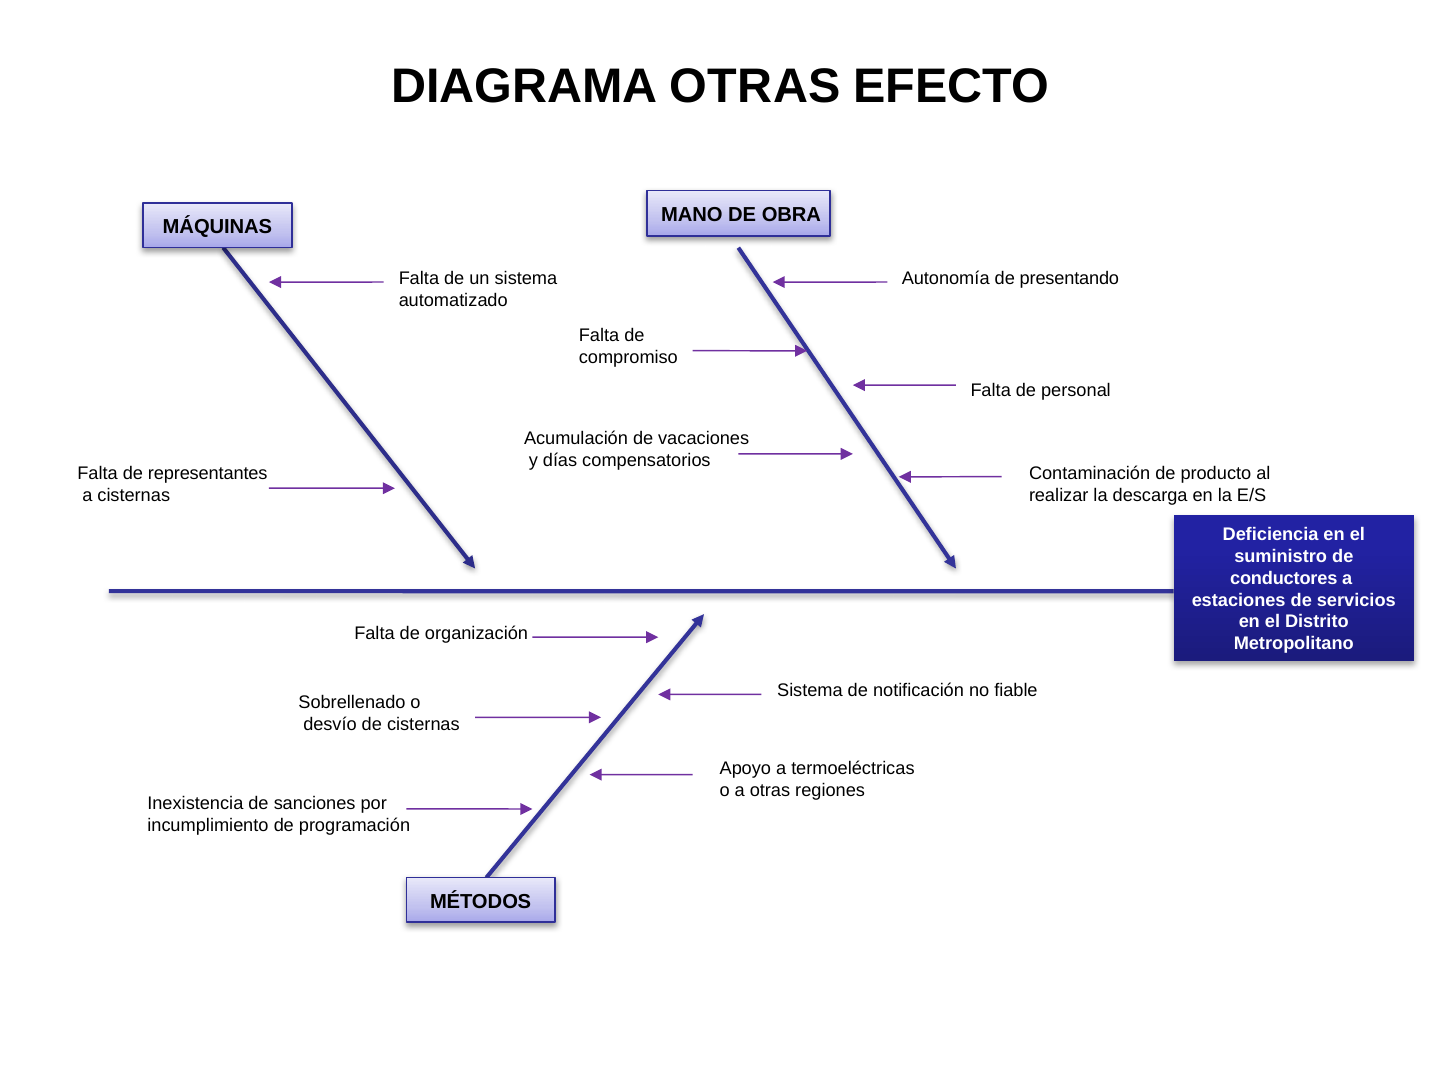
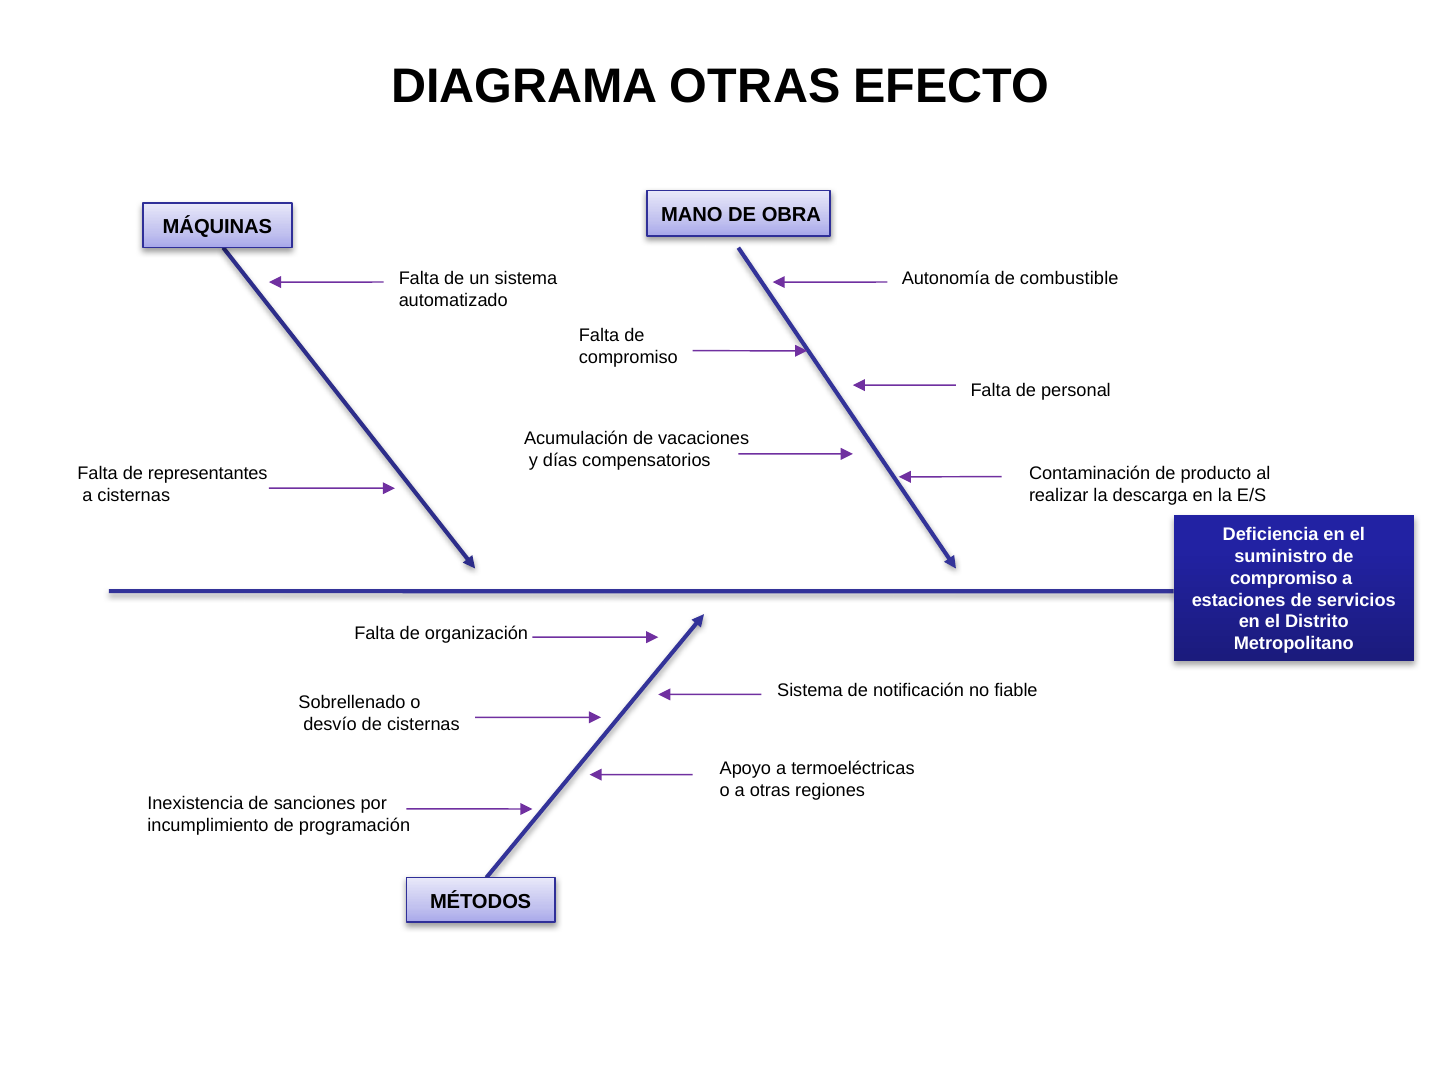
presentando: presentando -> combustible
conductores at (1284, 578): conductores -> compromiso
